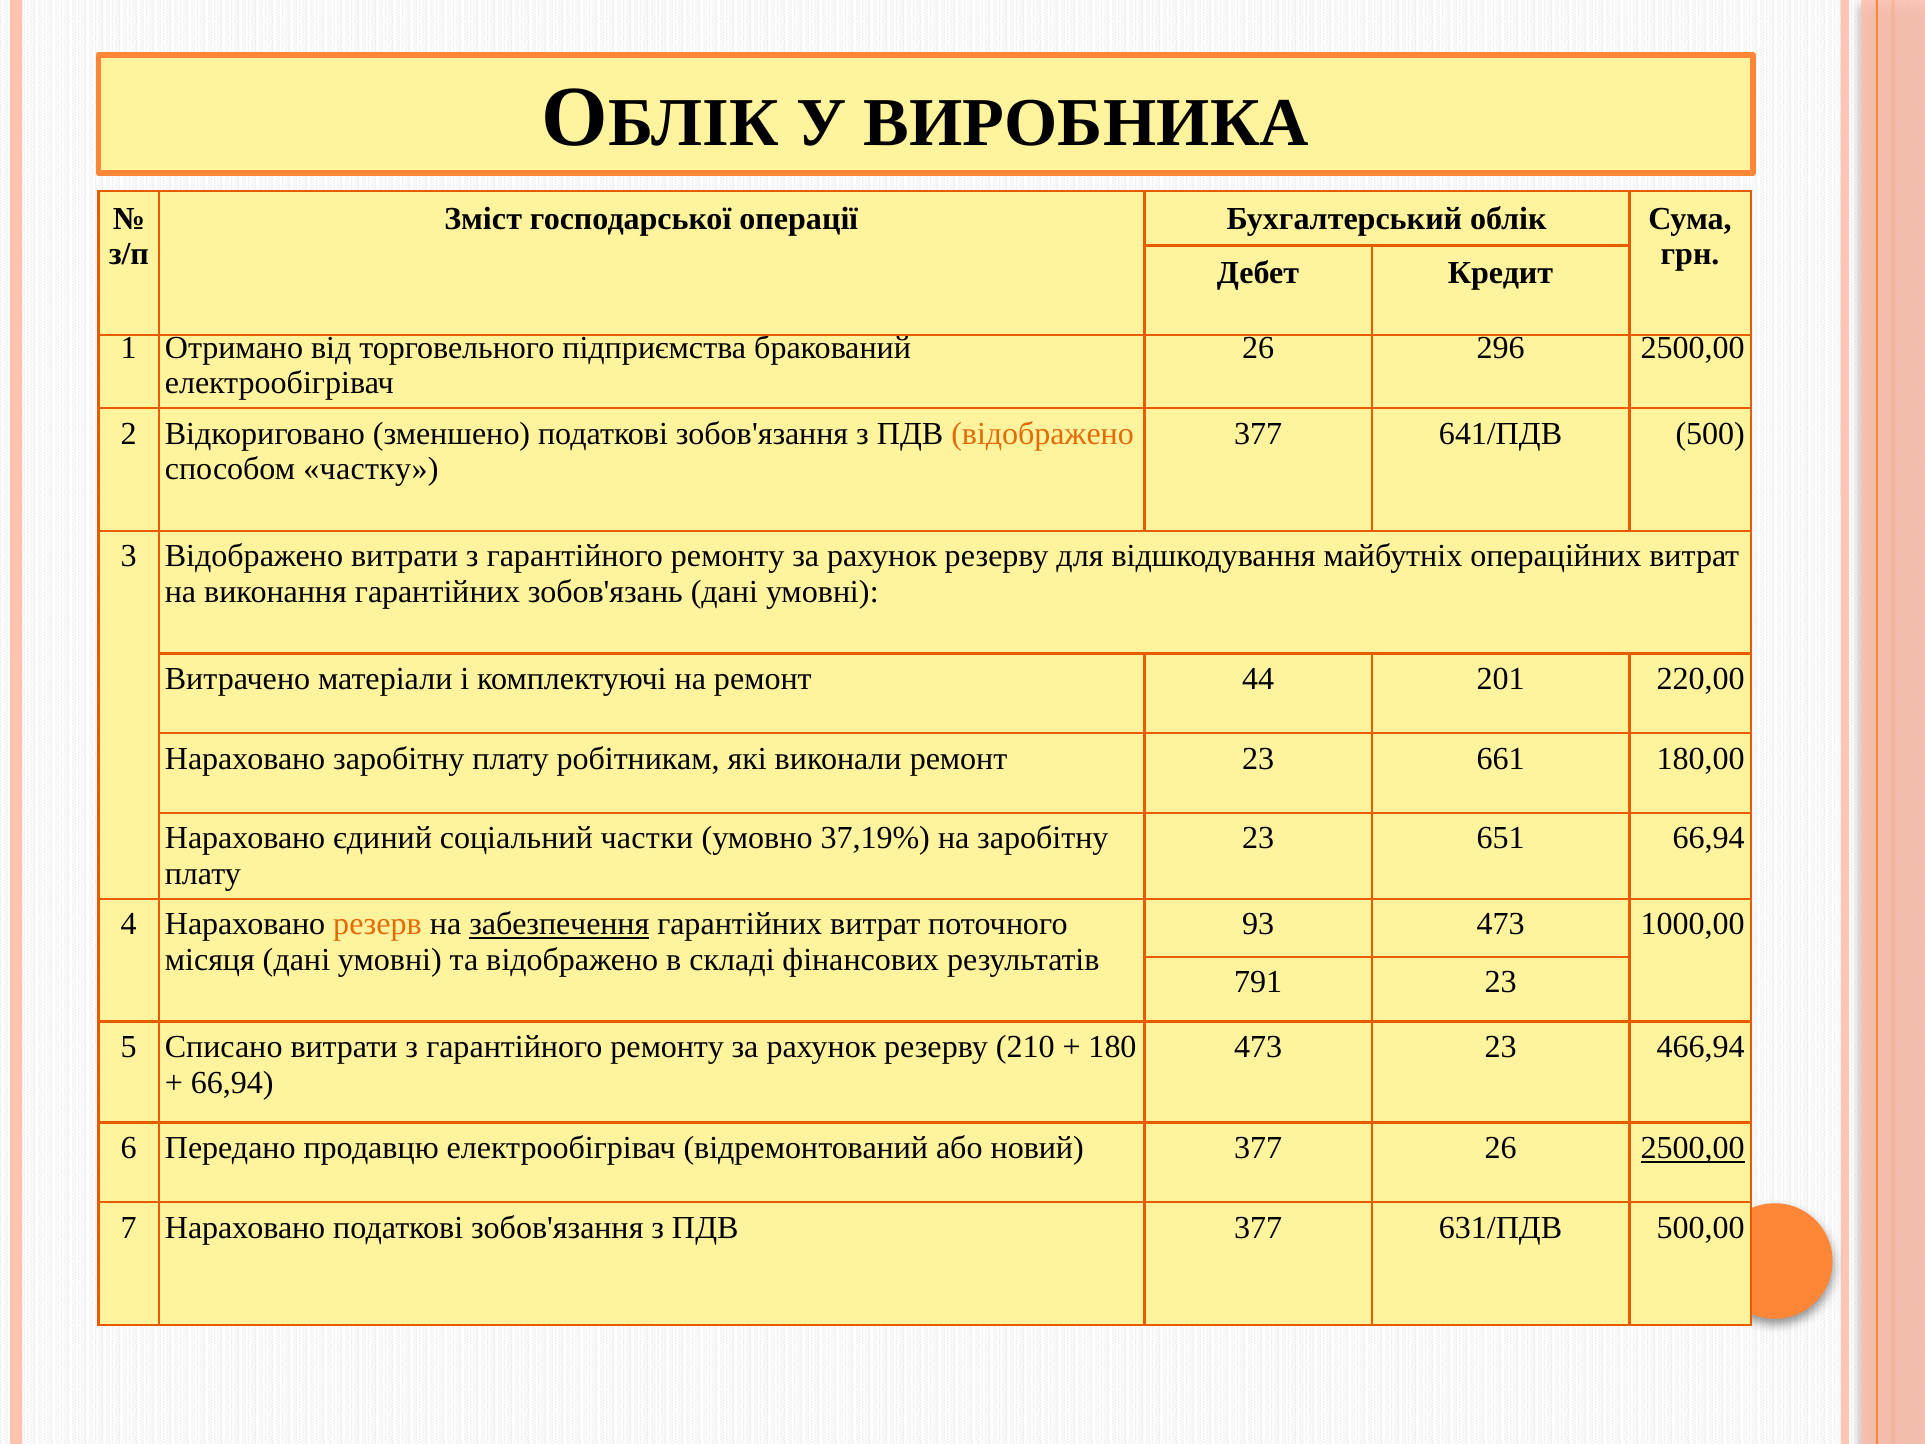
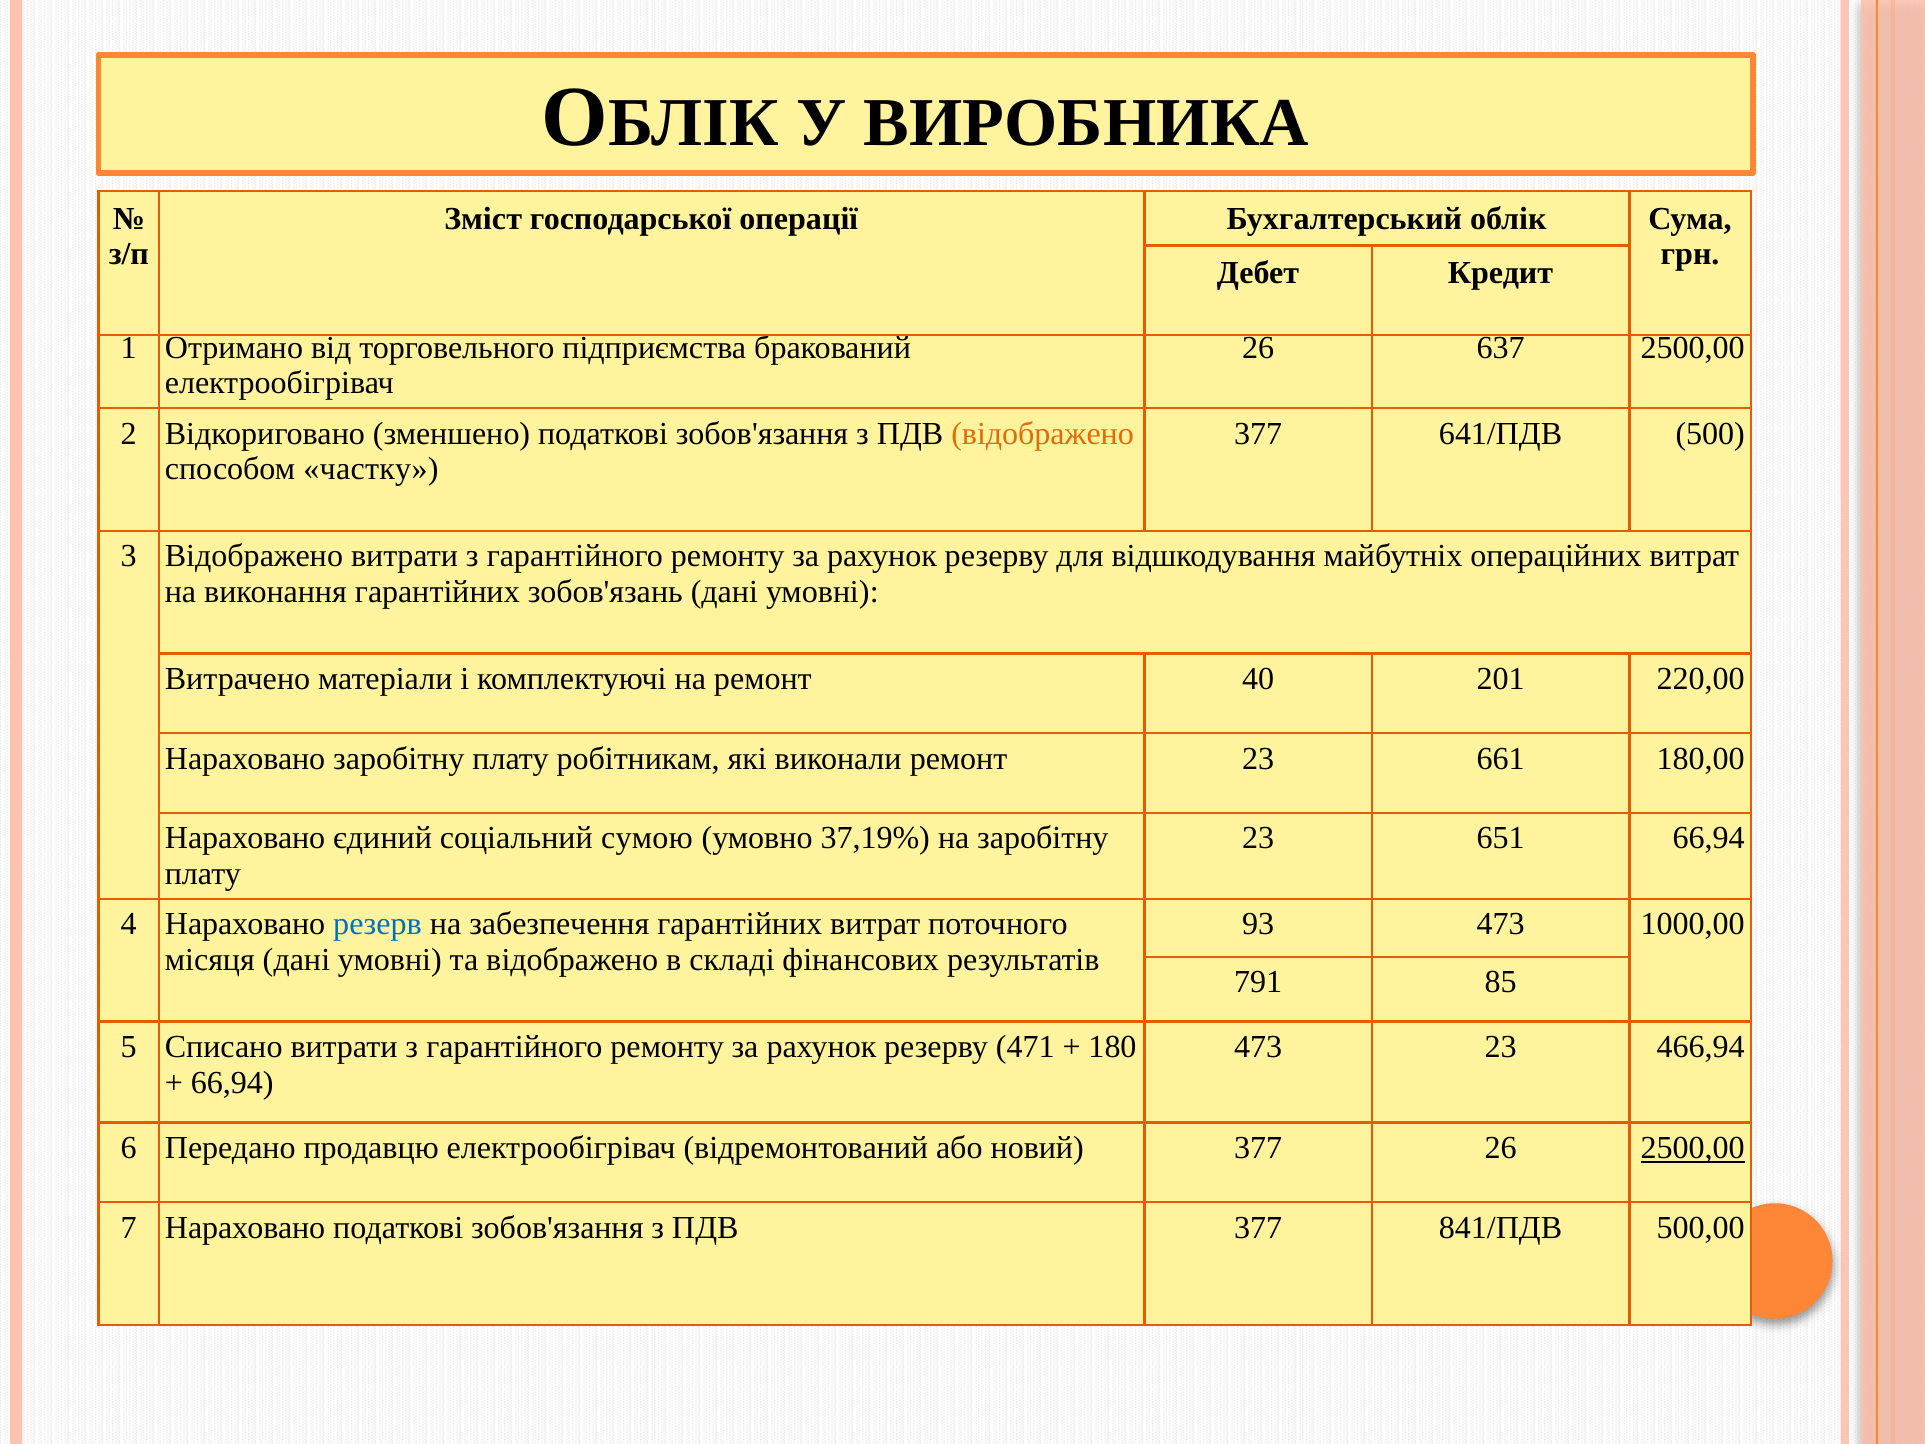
296: 296 -> 637
44: 44 -> 40
частки: частки -> сумою
резерв colour: orange -> blue
забезпечення underline: present -> none
791 23: 23 -> 85
210: 210 -> 471
631/ПДВ: 631/ПДВ -> 841/ПДВ
